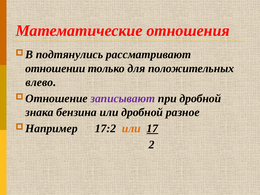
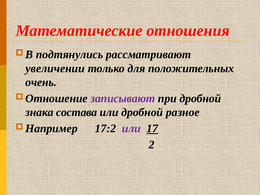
отношении: отношении -> увеличении
влево: влево -> очень
бензина: бензина -> состава
или at (131, 129) colour: orange -> purple
